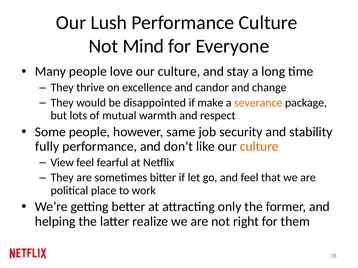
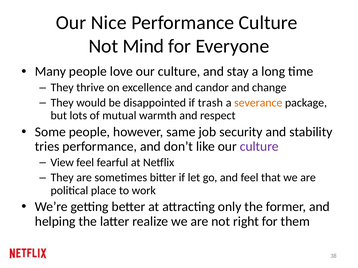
Lush: Lush -> Nice
make: make -> trash
fully: fully -> tries
culture at (259, 147) colour: orange -> purple
